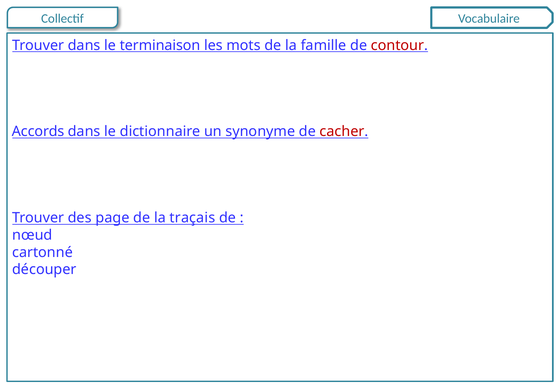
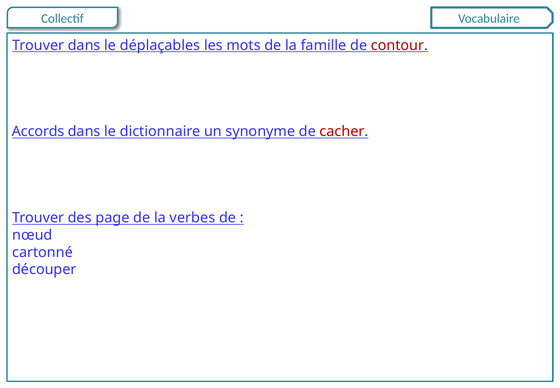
terminaison: terminaison -> déplaçables
traçais: traçais -> verbes
